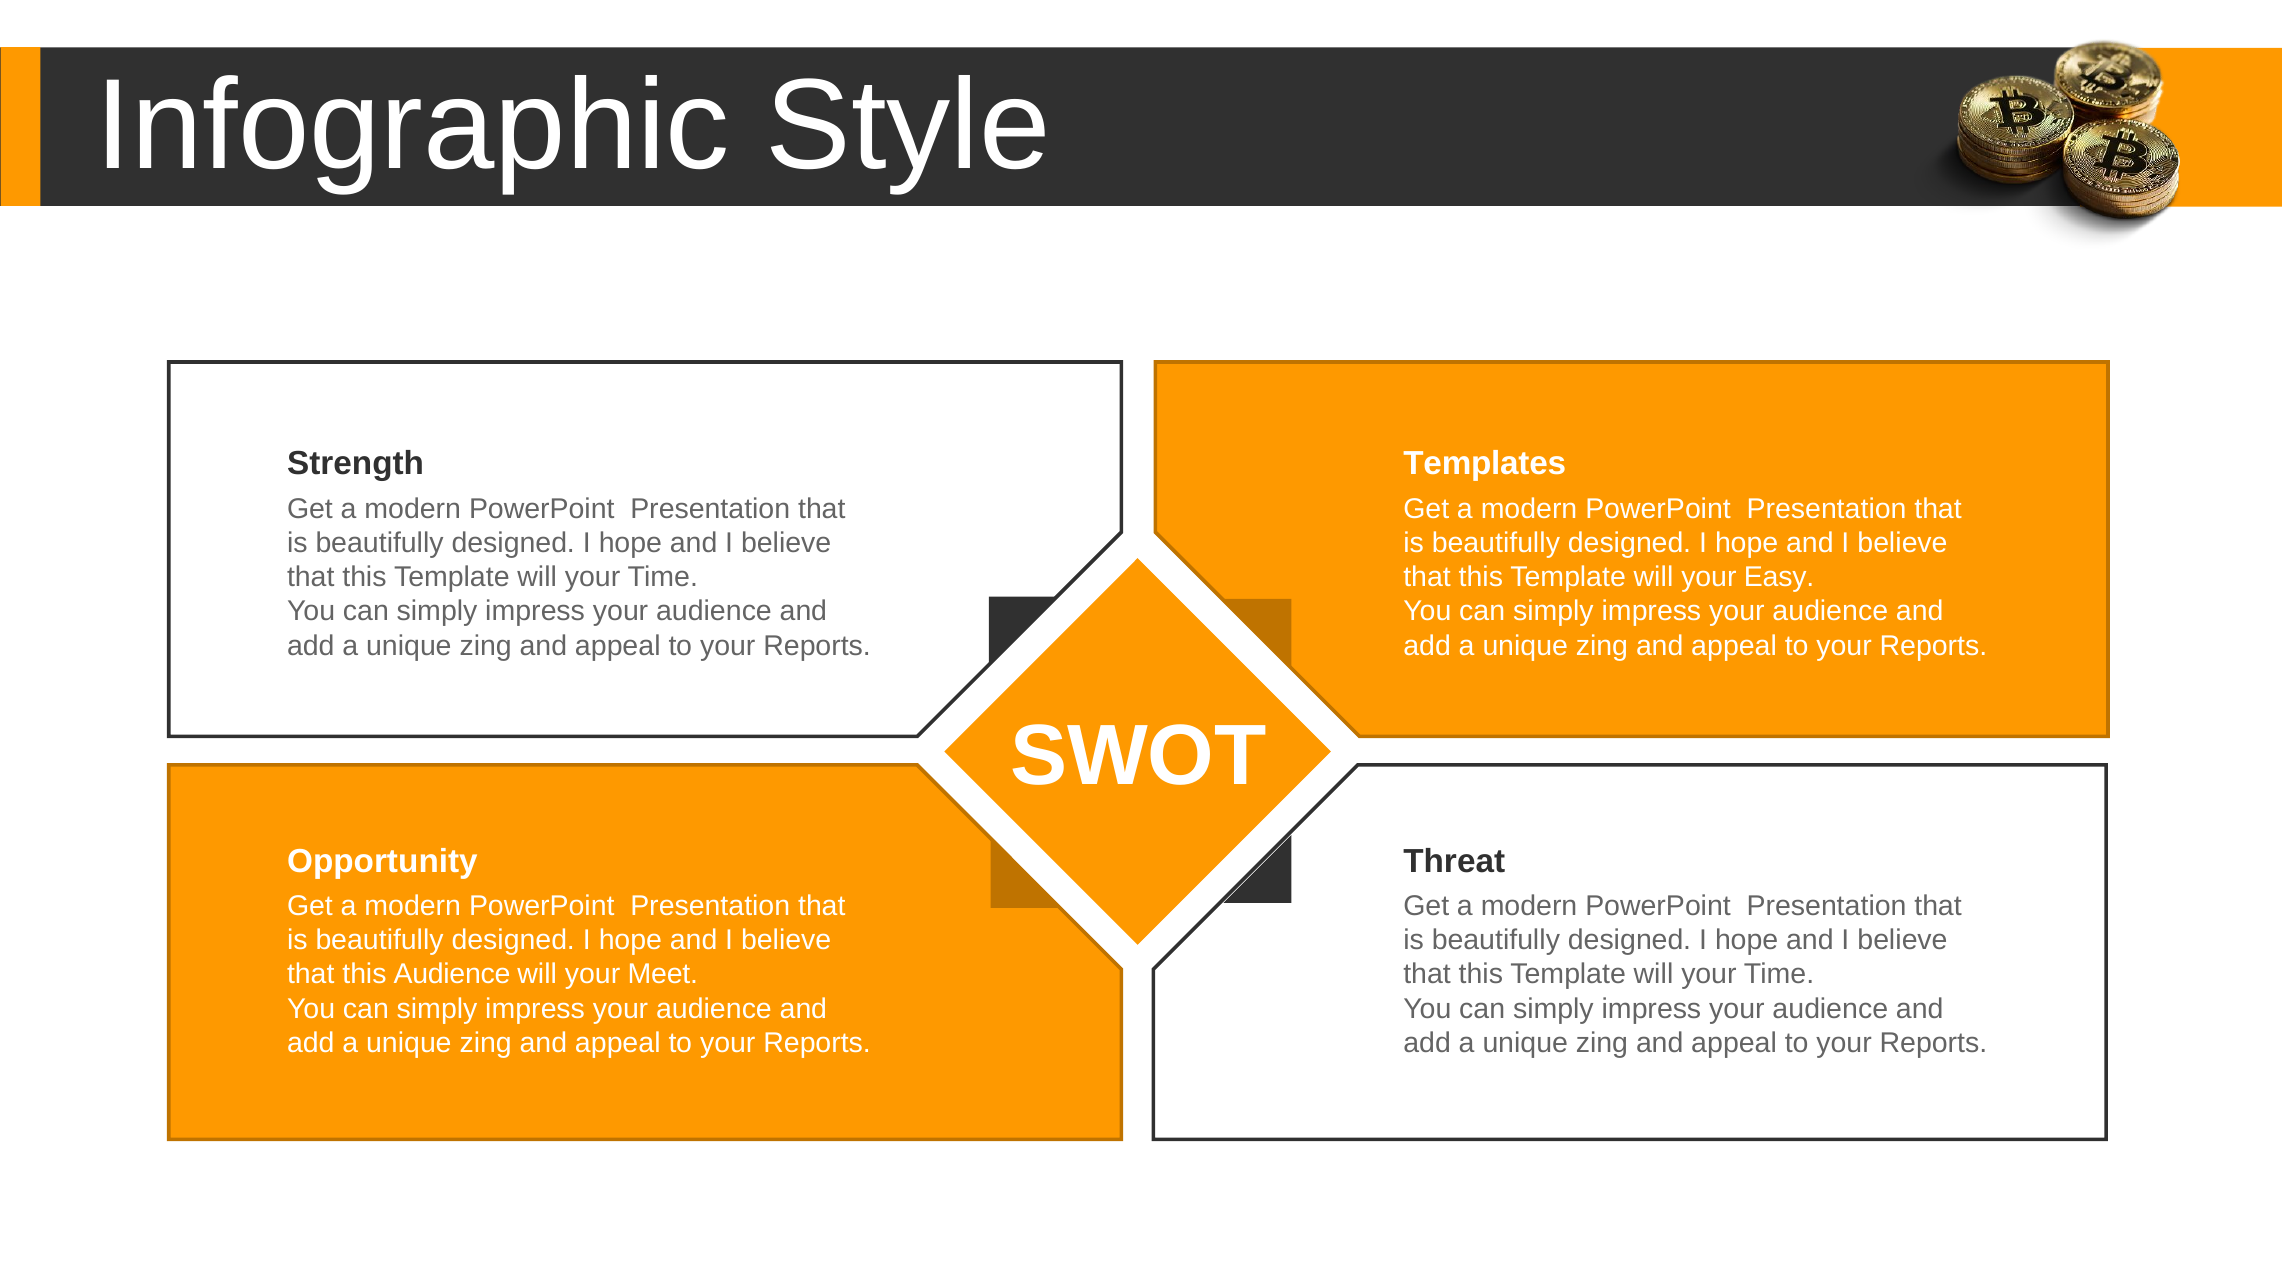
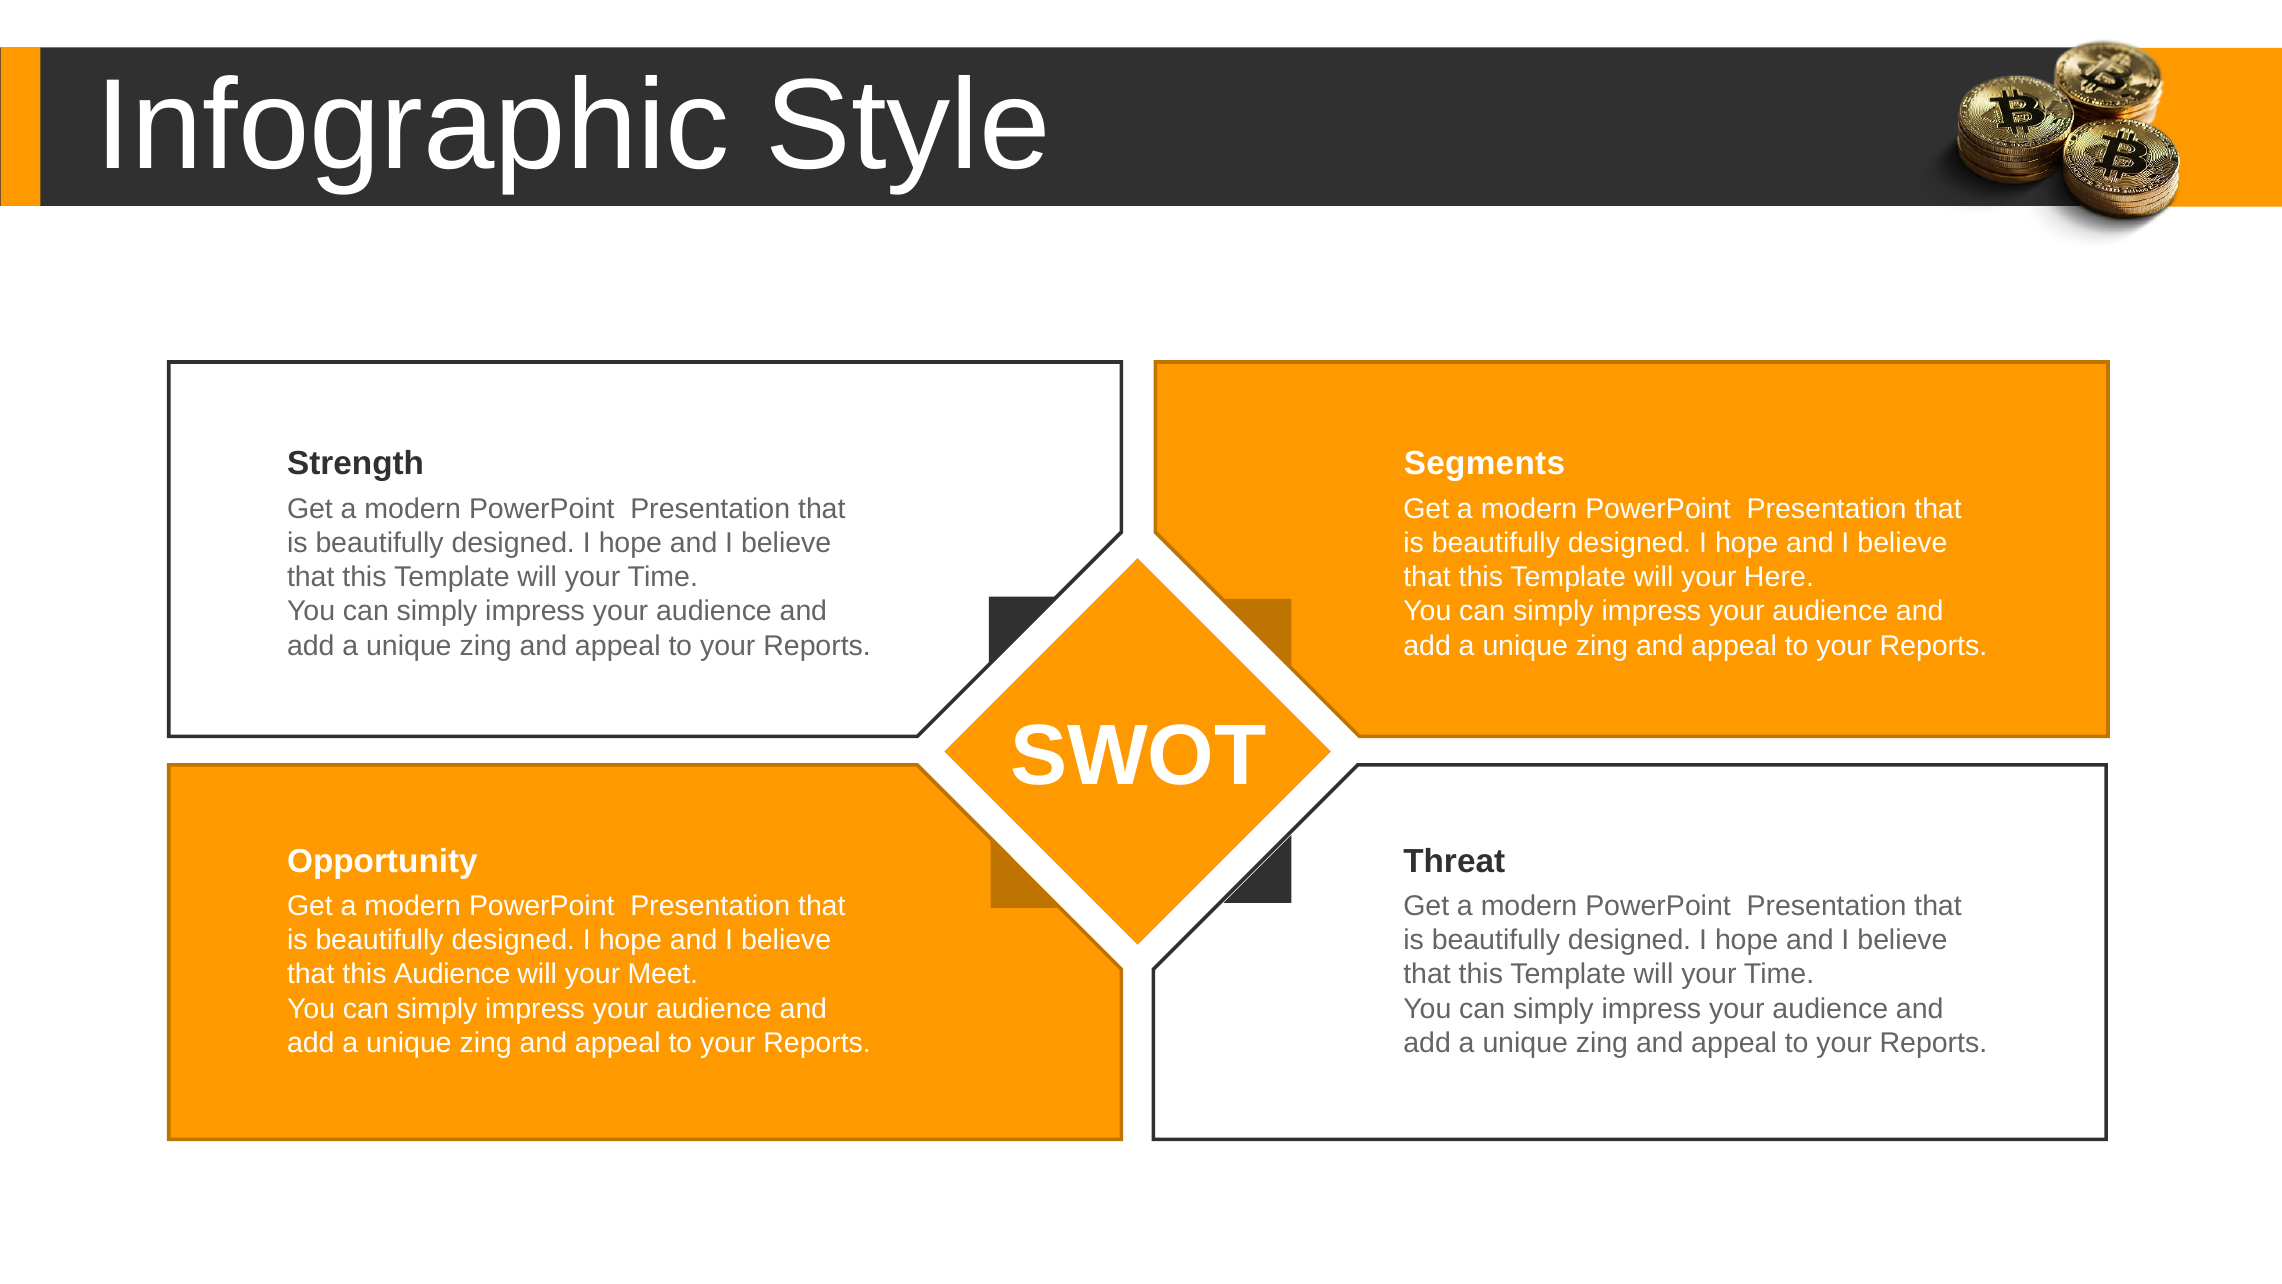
Templates: Templates -> Segments
Easy: Easy -> Here
